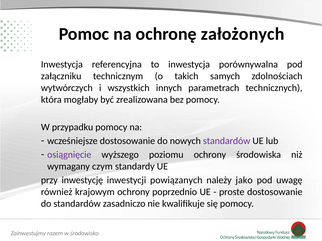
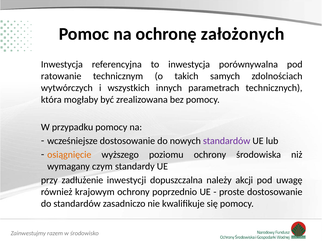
załączniku: załączniku -> ratowanie
osiągnięcie colour: purple -> orange
inwestycję: inwestycję -> zadłużenie
powiązanych: powiązanych -> dopuszczalna
jako: jako -> akcji
